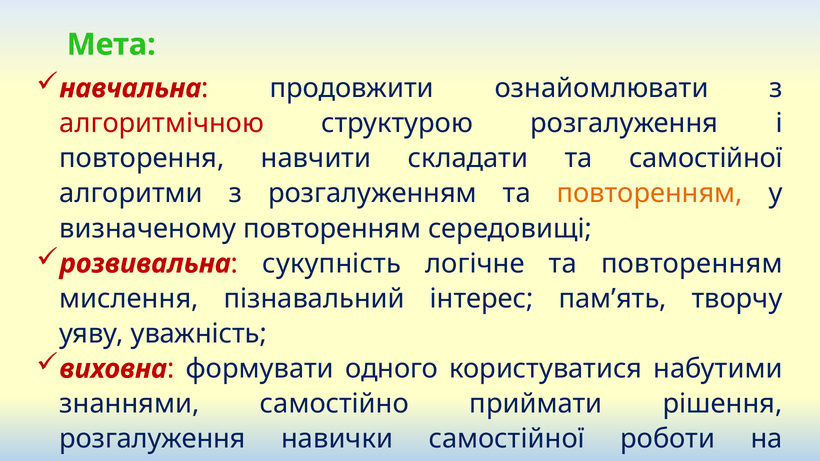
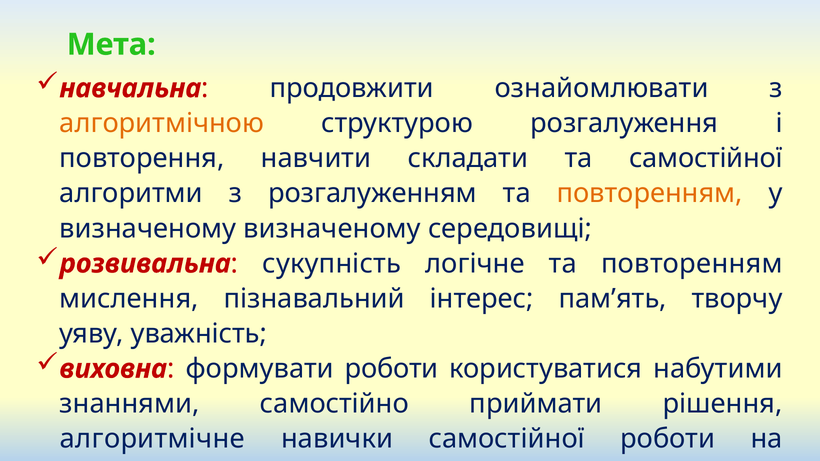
алгоритмічною colour: red -> orange
визначеному повторенням: повторенням -> визначеному
формувати одного: одного -> роботи
розгалуження at (153, 439): розгалуження -> алгоритмічне
